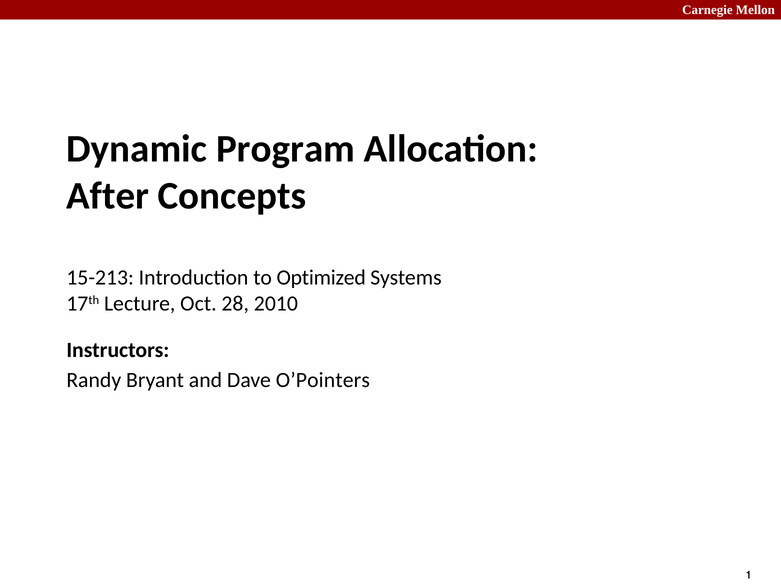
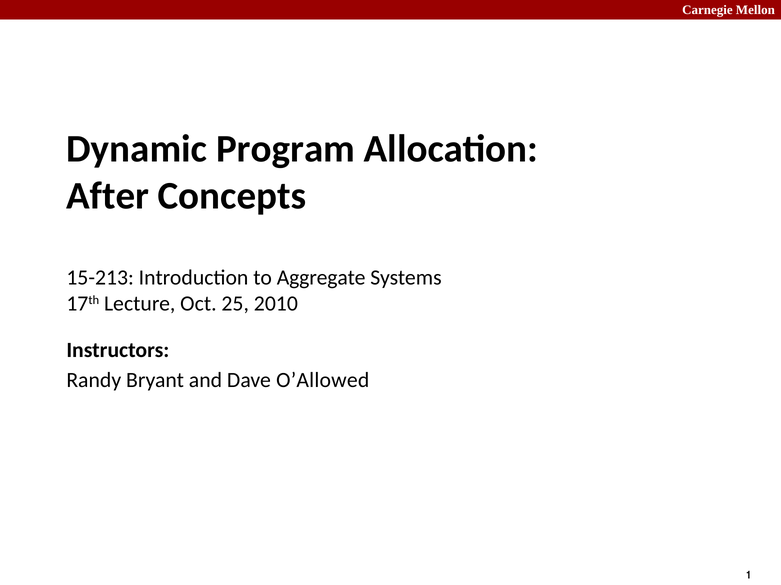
Optimized: Optimized -> Aggregate
28: 28 -> 25
O’Pointers: O’Pointers -> O’Allowed
